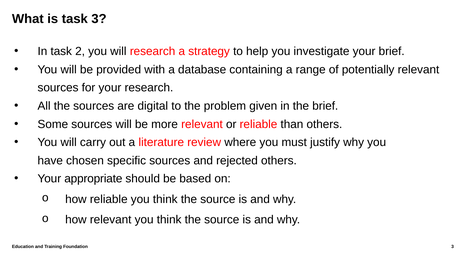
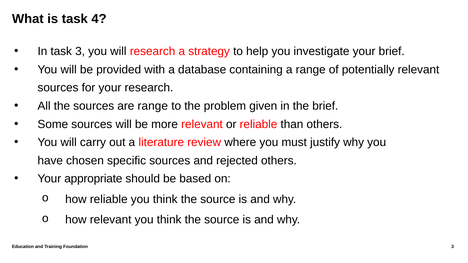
task 3: 3 -> 4
task 2: 2 -> 3
are digital: digital -> range
